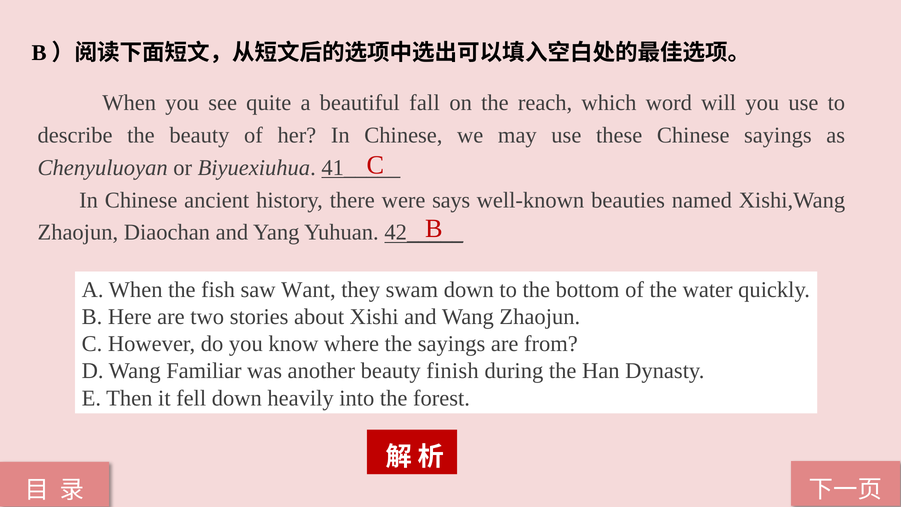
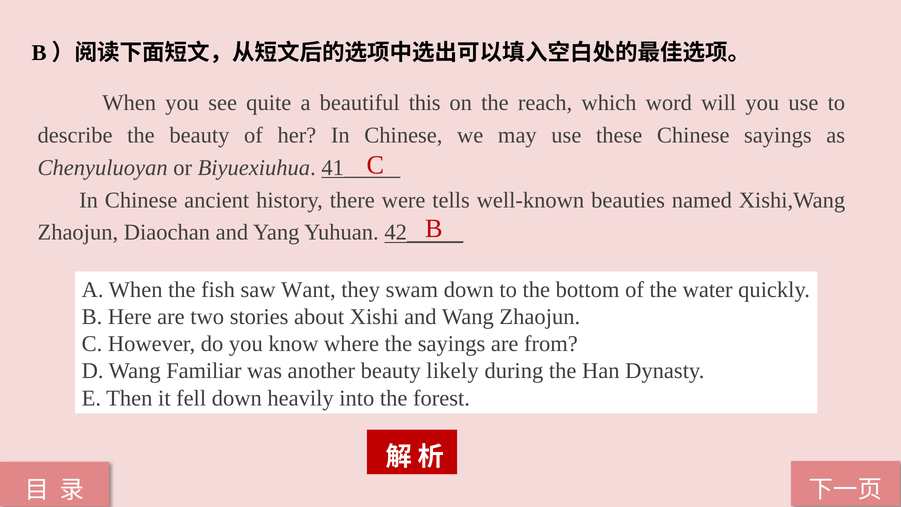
fall: fall -> this
says: says -> tells
finish: finish -> likely
